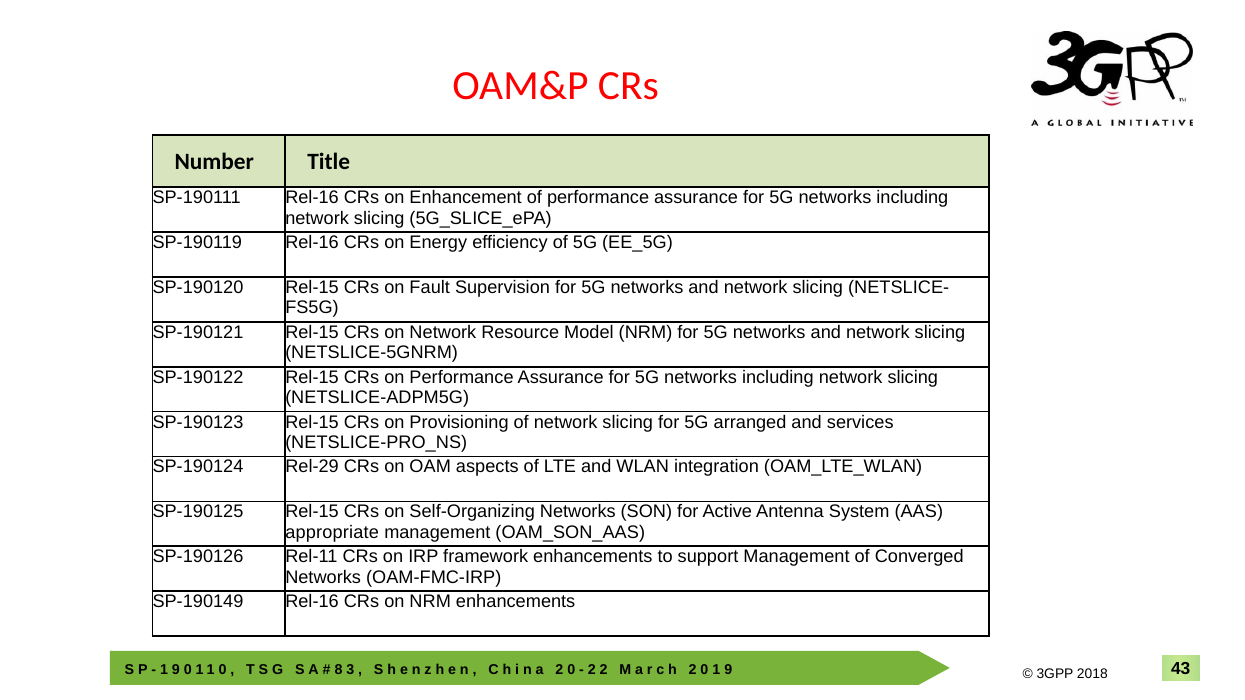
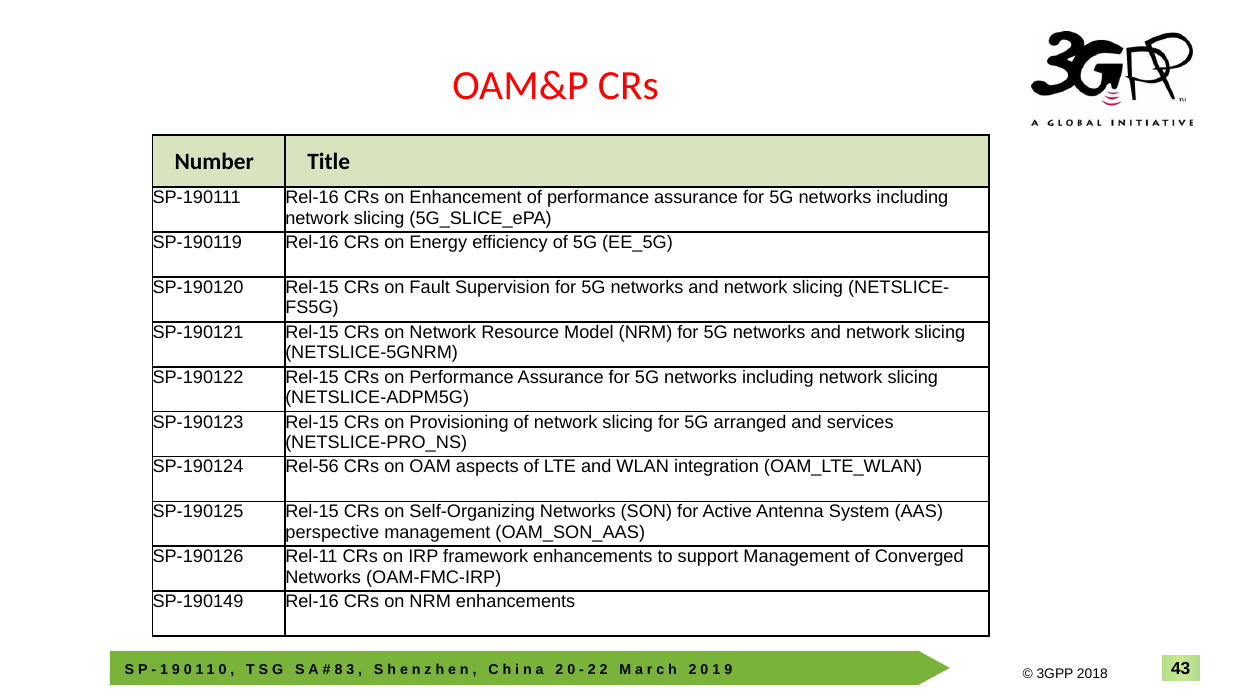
Rel-29: Rel-29 -> Rel-56
appropriate: appropriate -> perspective
